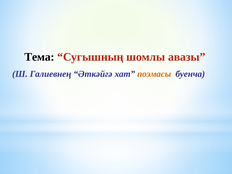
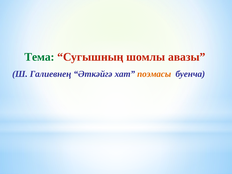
Тема colour: black -> green
